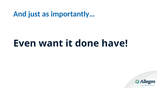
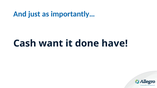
Even: Even -> Cash
